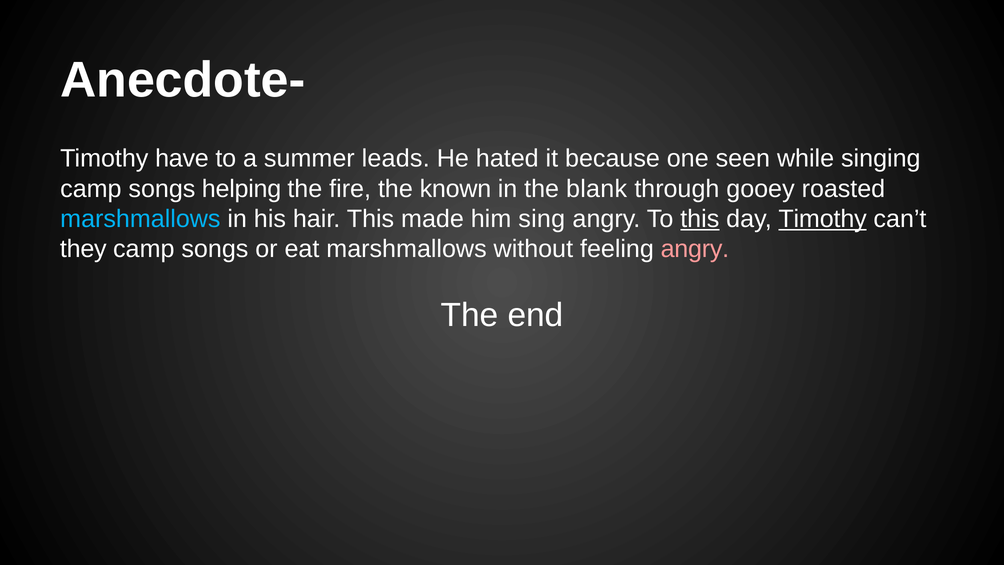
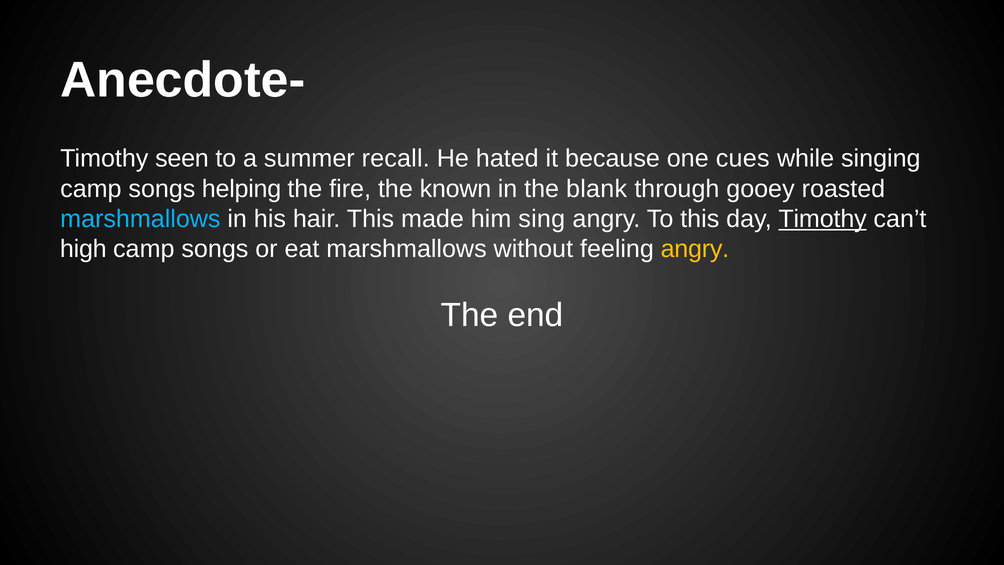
have: have -> seen
leads: leads -> recall
seen: seen -> cues
this at (700, 219) underline: present -> none
they: they -> high
angry at (695, 249) colour: pink -> yellow
